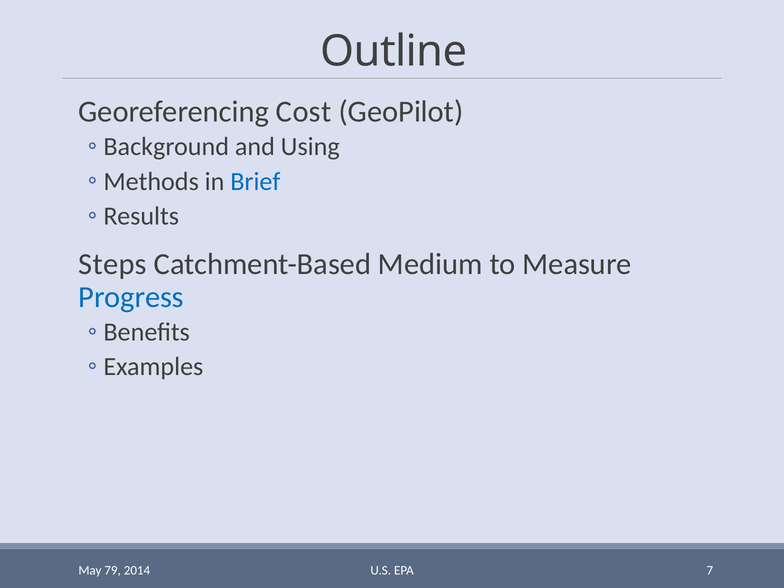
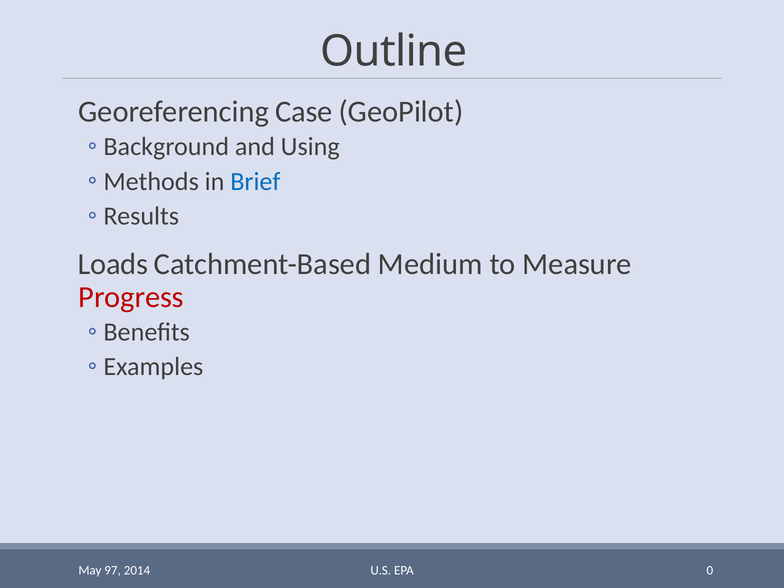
Cost: Cost -> Case
Steps: Steps -> Loads
Progress colour: blue -> red
7: 7 -> 0
79: 79 -> 97
